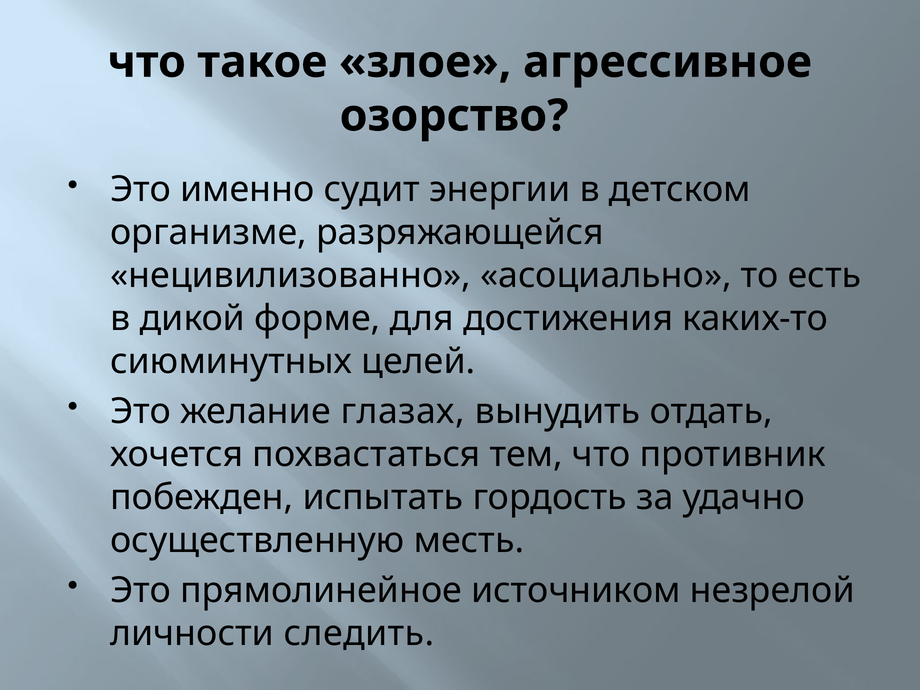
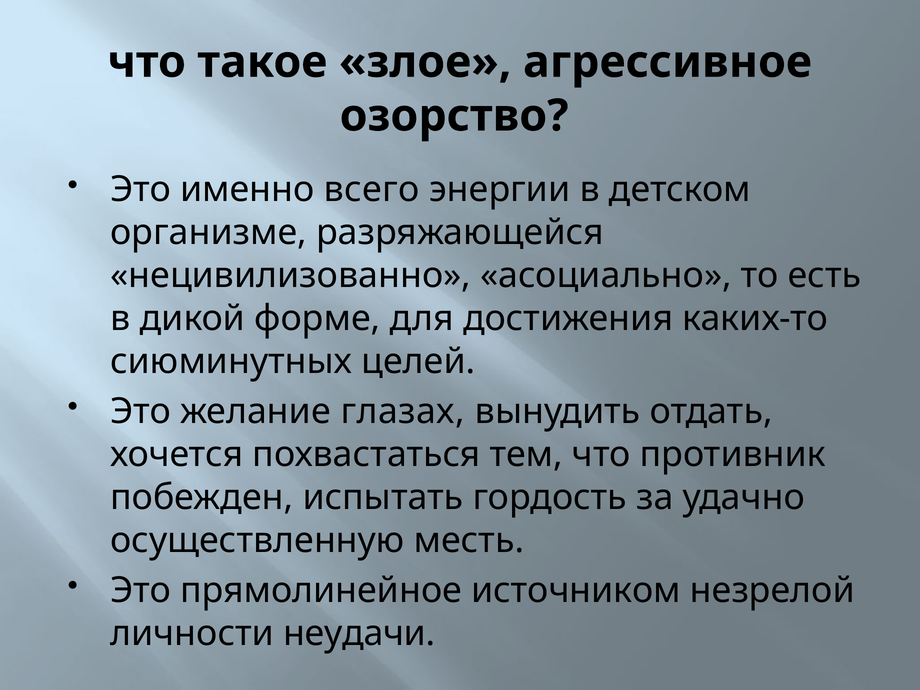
судит: судит -> всего
следить: следить -> неудачи
